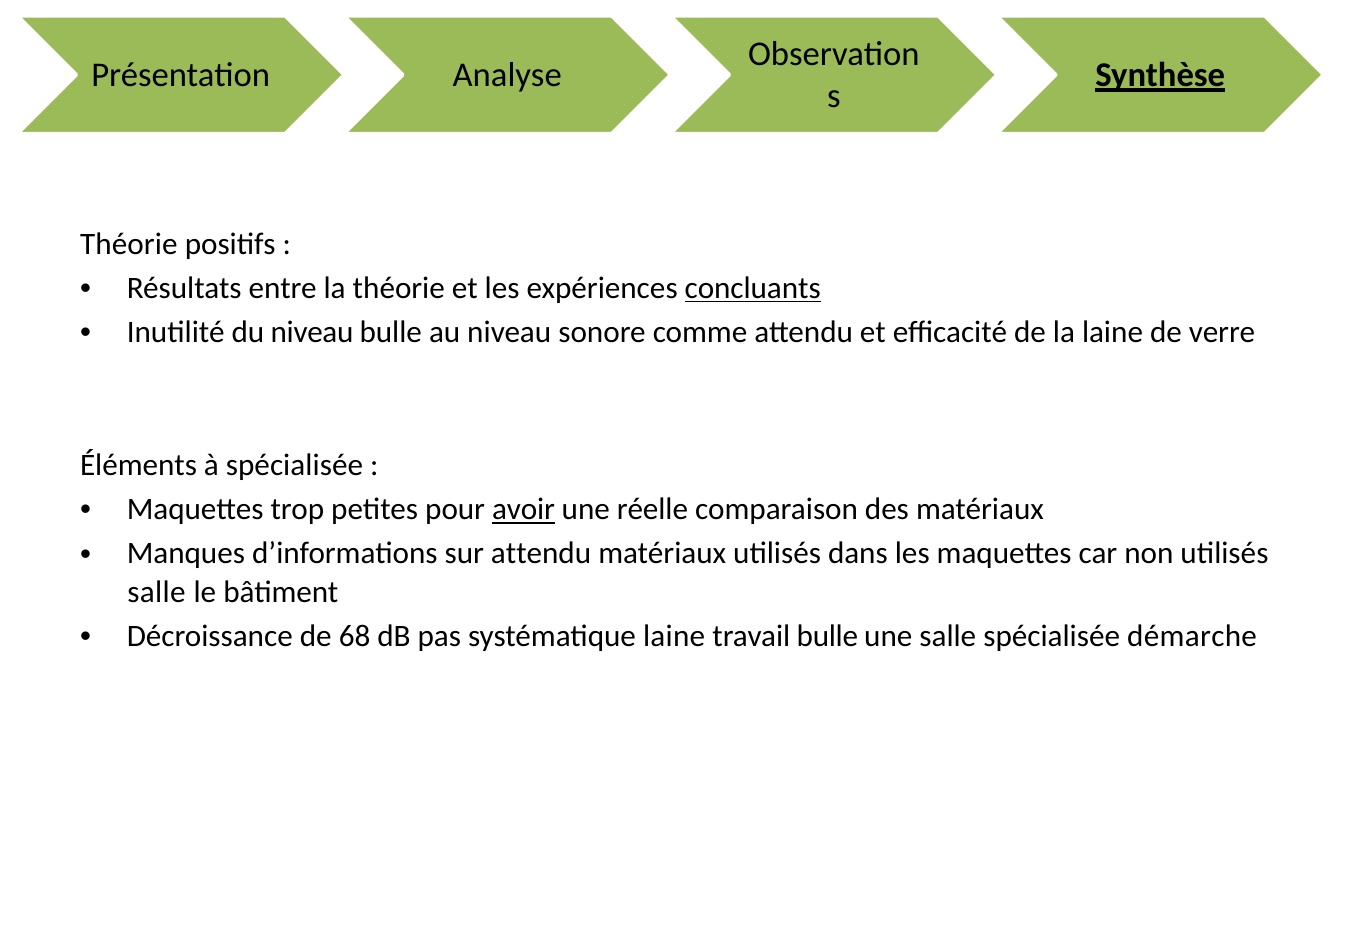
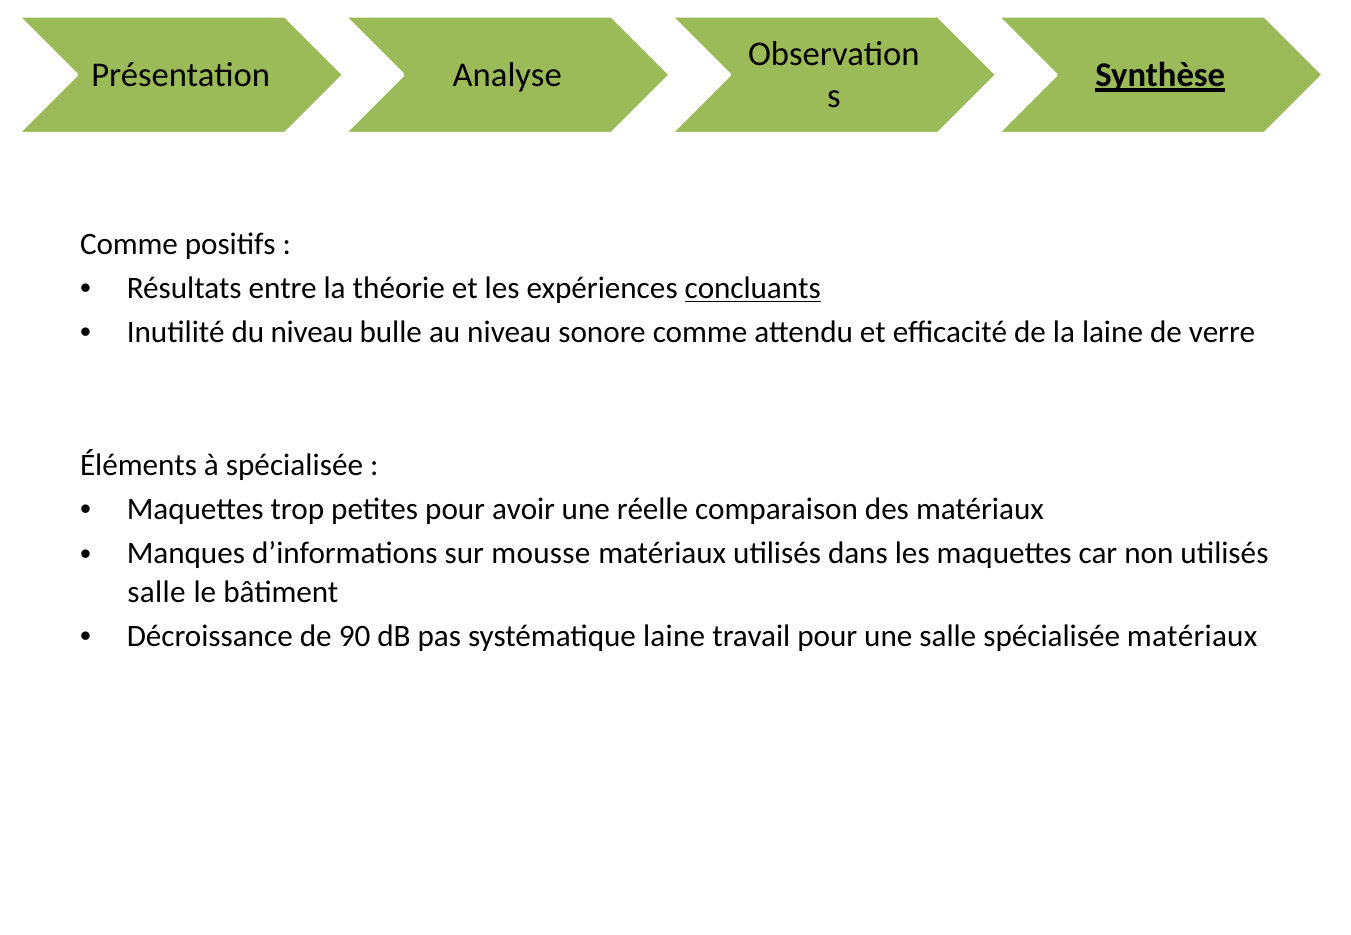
Théorie at (129, 244): Théorie -> Comme
avoir underline: present -> none
sur attendu: attendu -> mousse
68: 68 -> 90
travail bulle: bulle -> pour
spécialisée démarche: démarche -> matériaux
